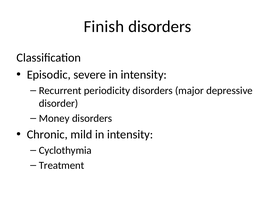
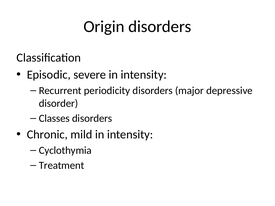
Finish: Finish -> Origin
Money: Money -> Classes
